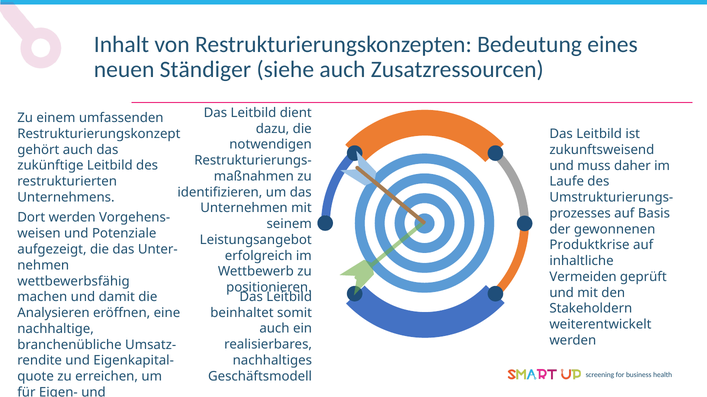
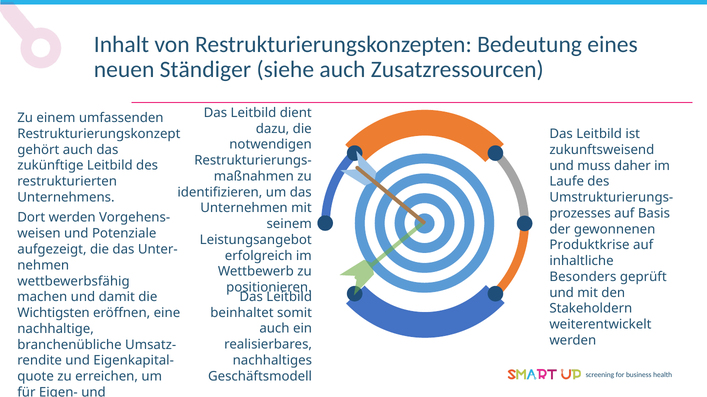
Vermeiden: Vermeiden -> Besonders
Analysieren: Analysieren -> Wichtigsten
